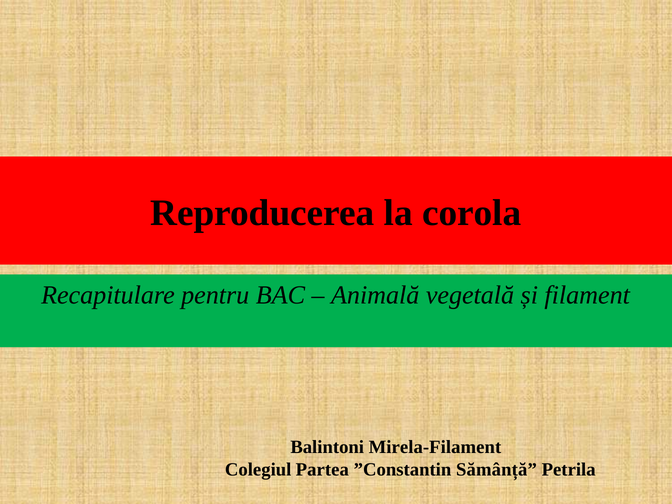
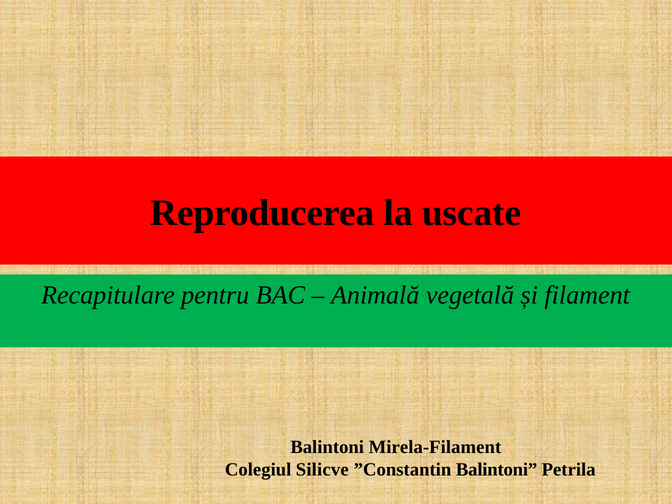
corola: corola -> uscate
Partea: Partea -> Silicve
”Constantin Sămânță: Sămânță -> Balintoni
